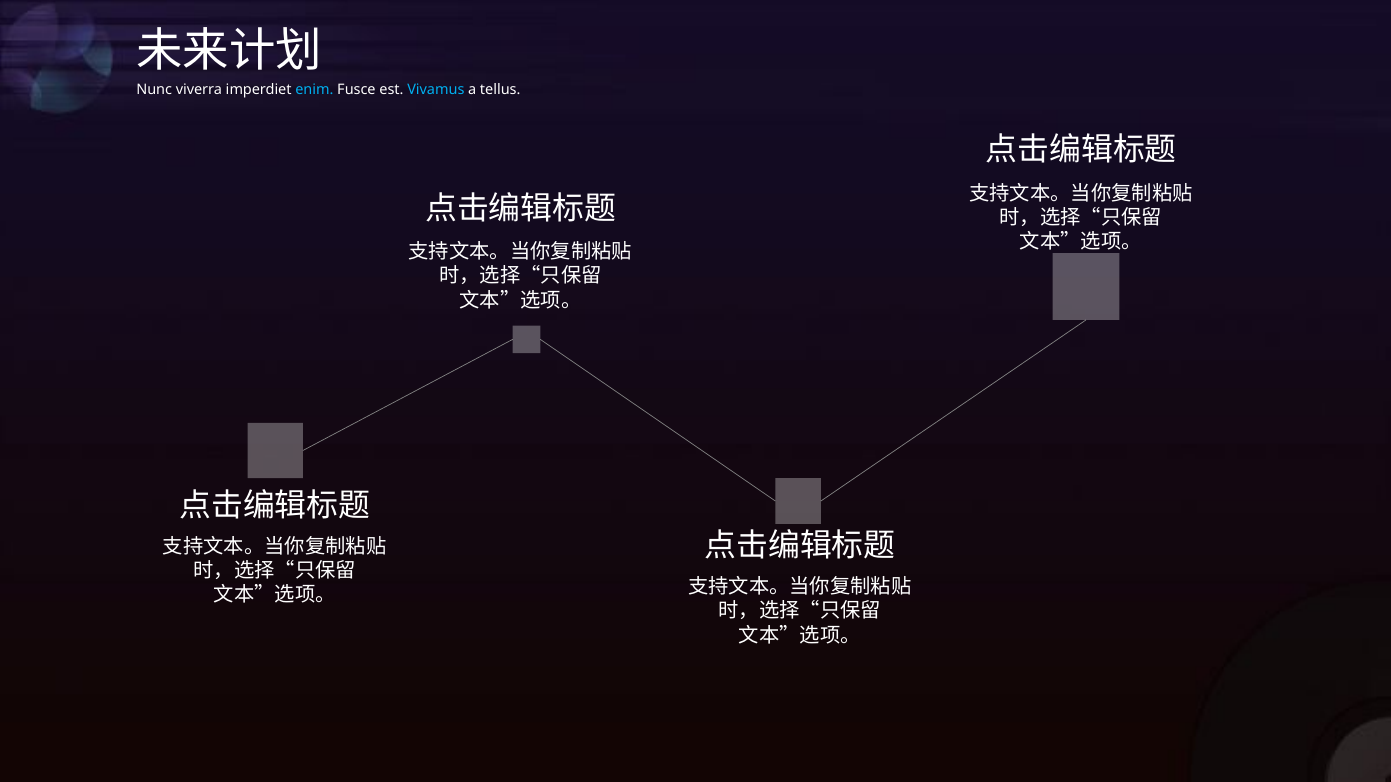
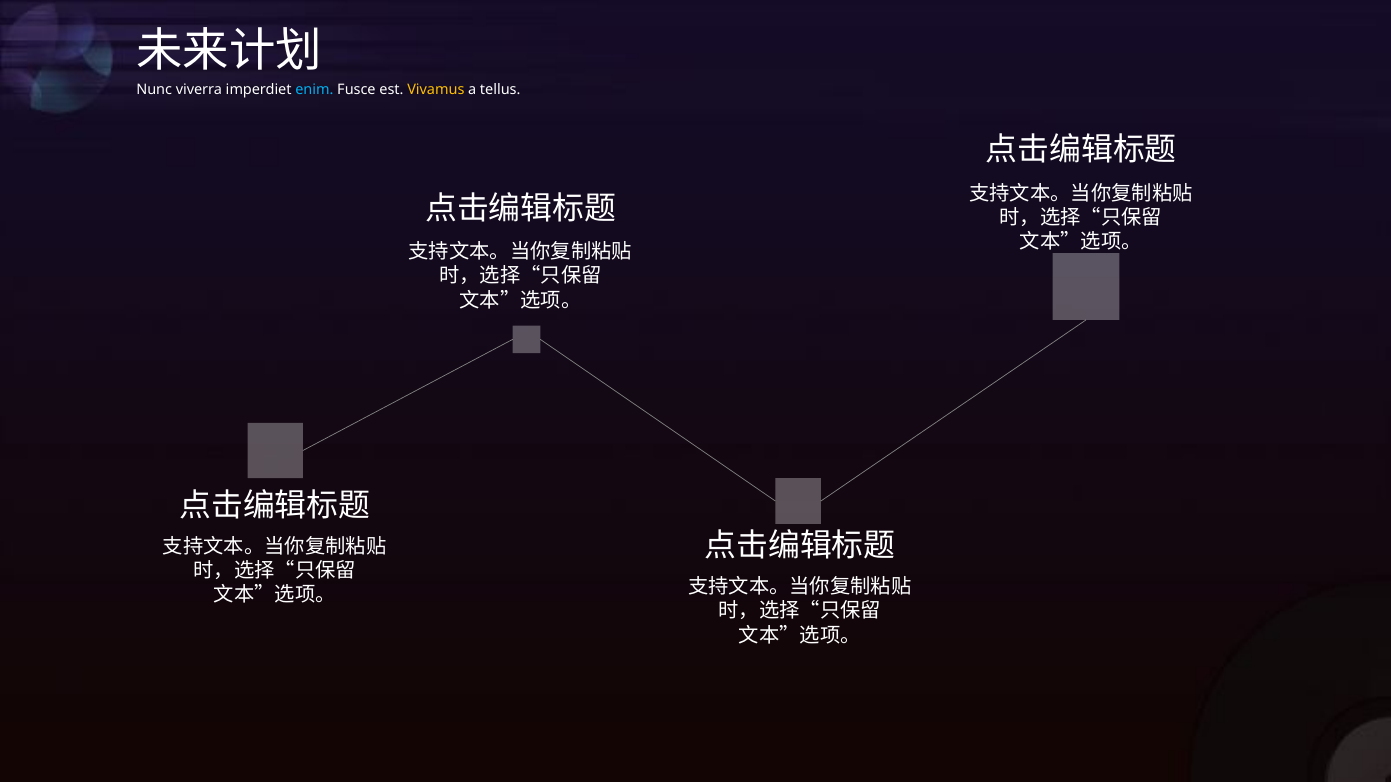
Vivamus colour: light blue -> yellow
